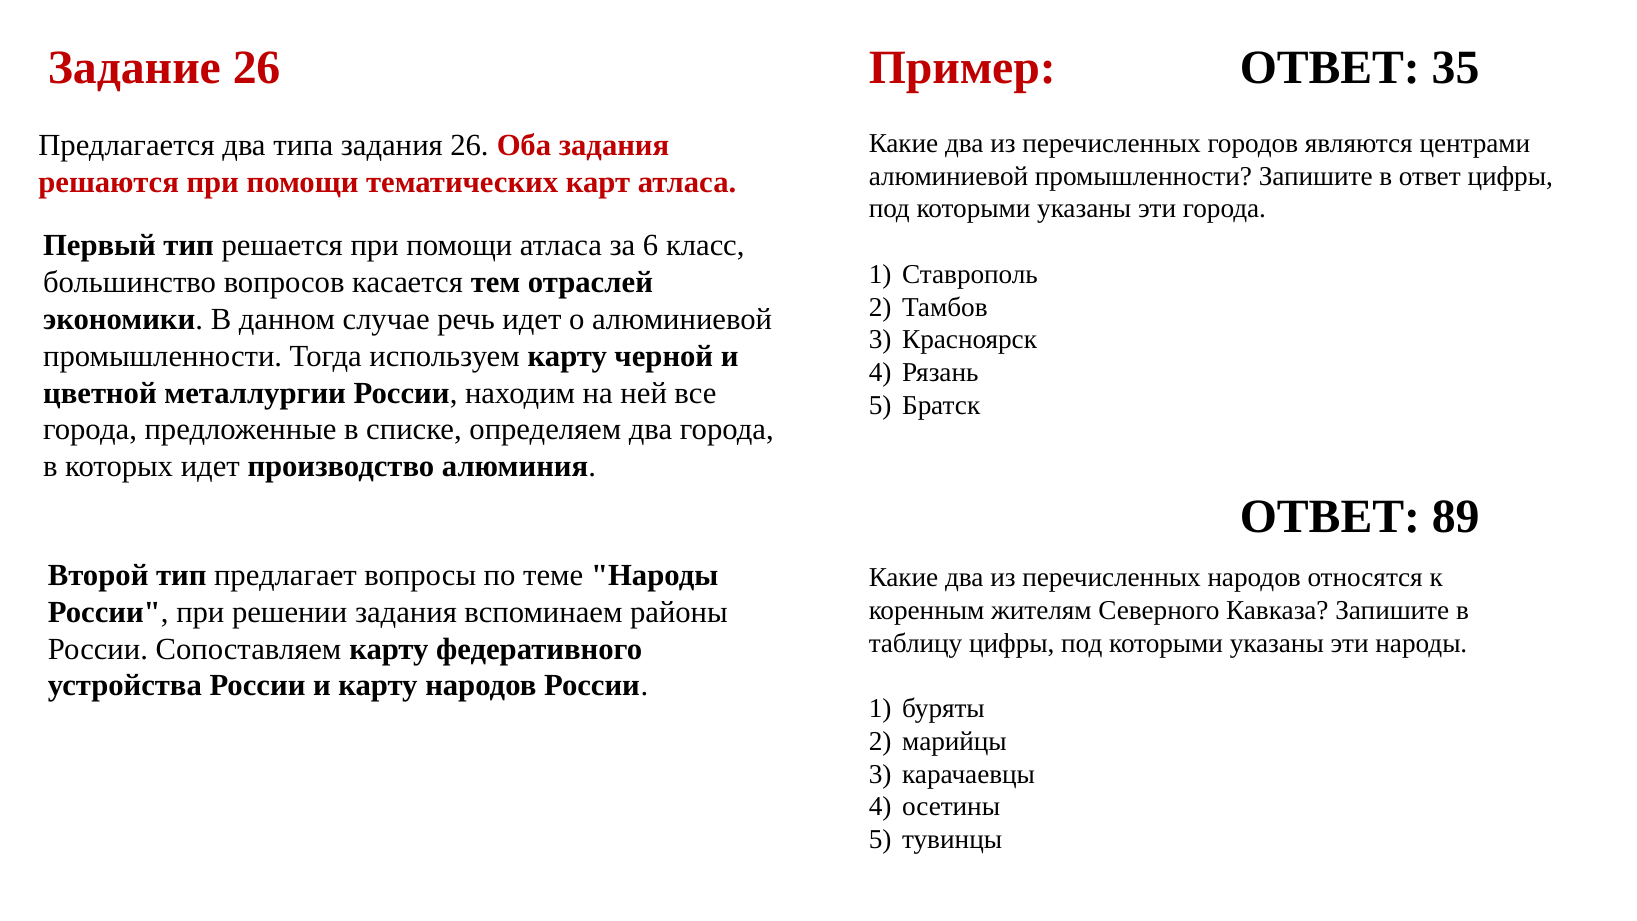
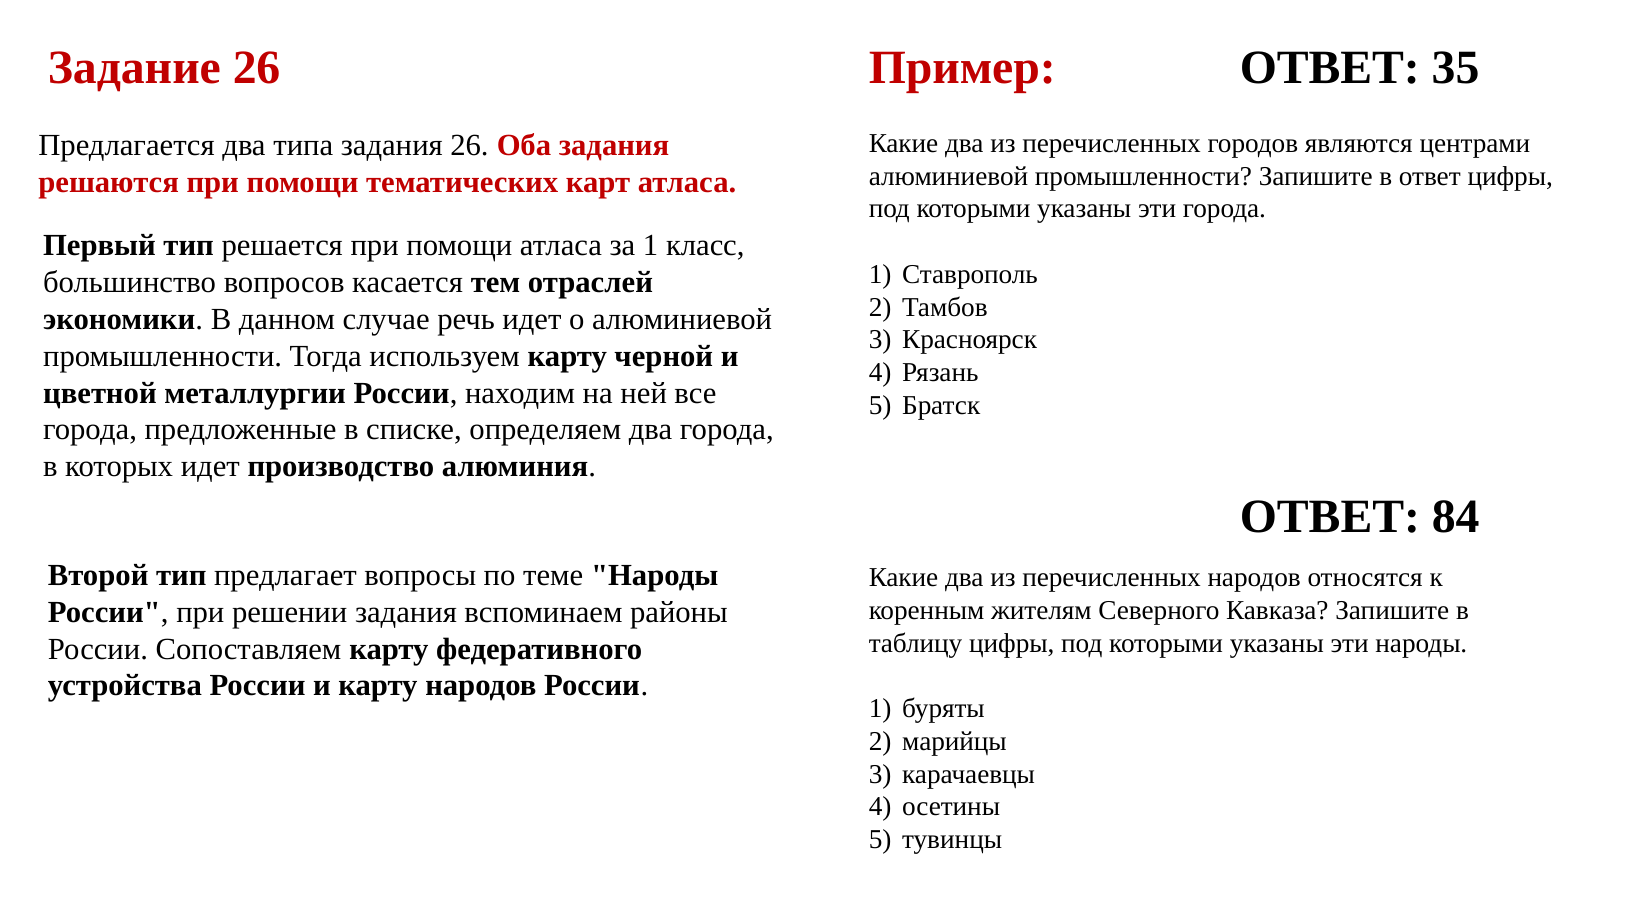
за 6: 6 -> 1
89: 89 -> 84
